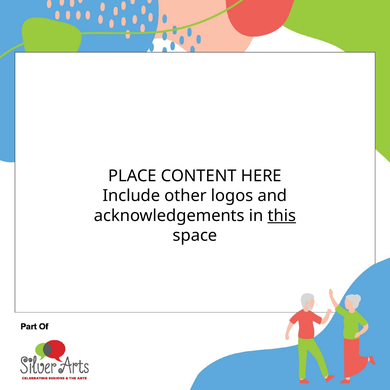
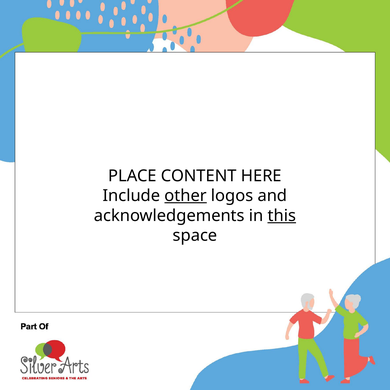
other underline: none -> present
